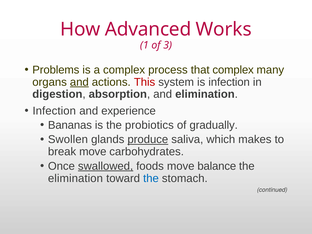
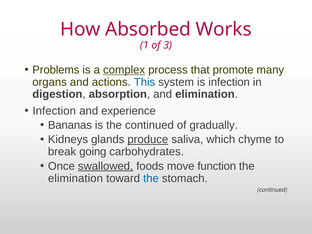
Advanced: Advanced -> Absorbed
complex at (124, 70) underline: none -> present
that complex: complex -> promote
and at (79, 82) underline: present -> none
This colour: red -> blue
the probiotics: probiotics -> continued
Swollen: Swollen -> Kidneys
makes: makes -> chyme
break move: move -> going
balance: balance -> function
